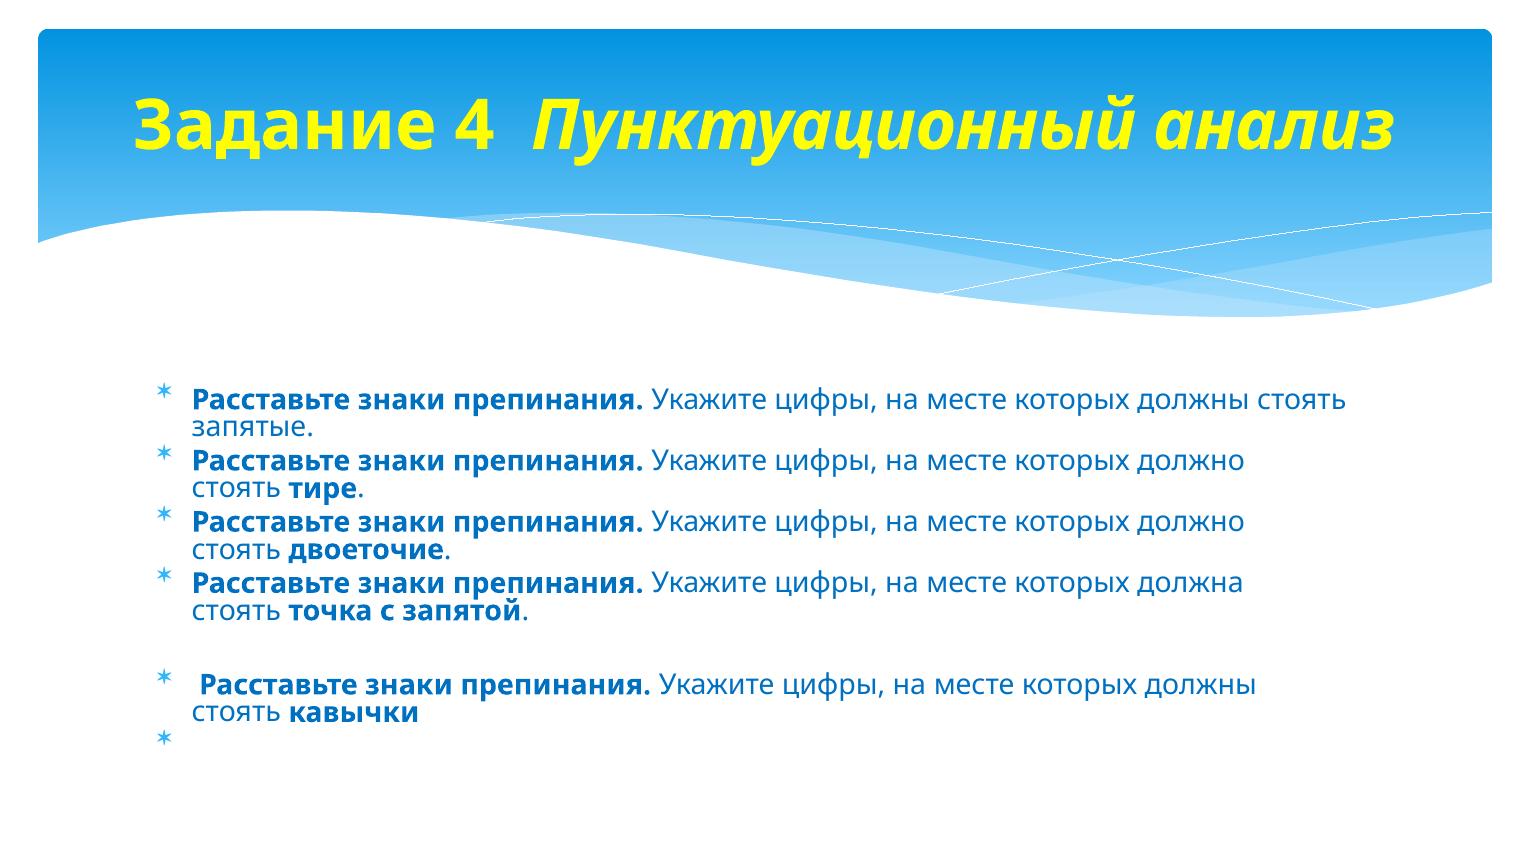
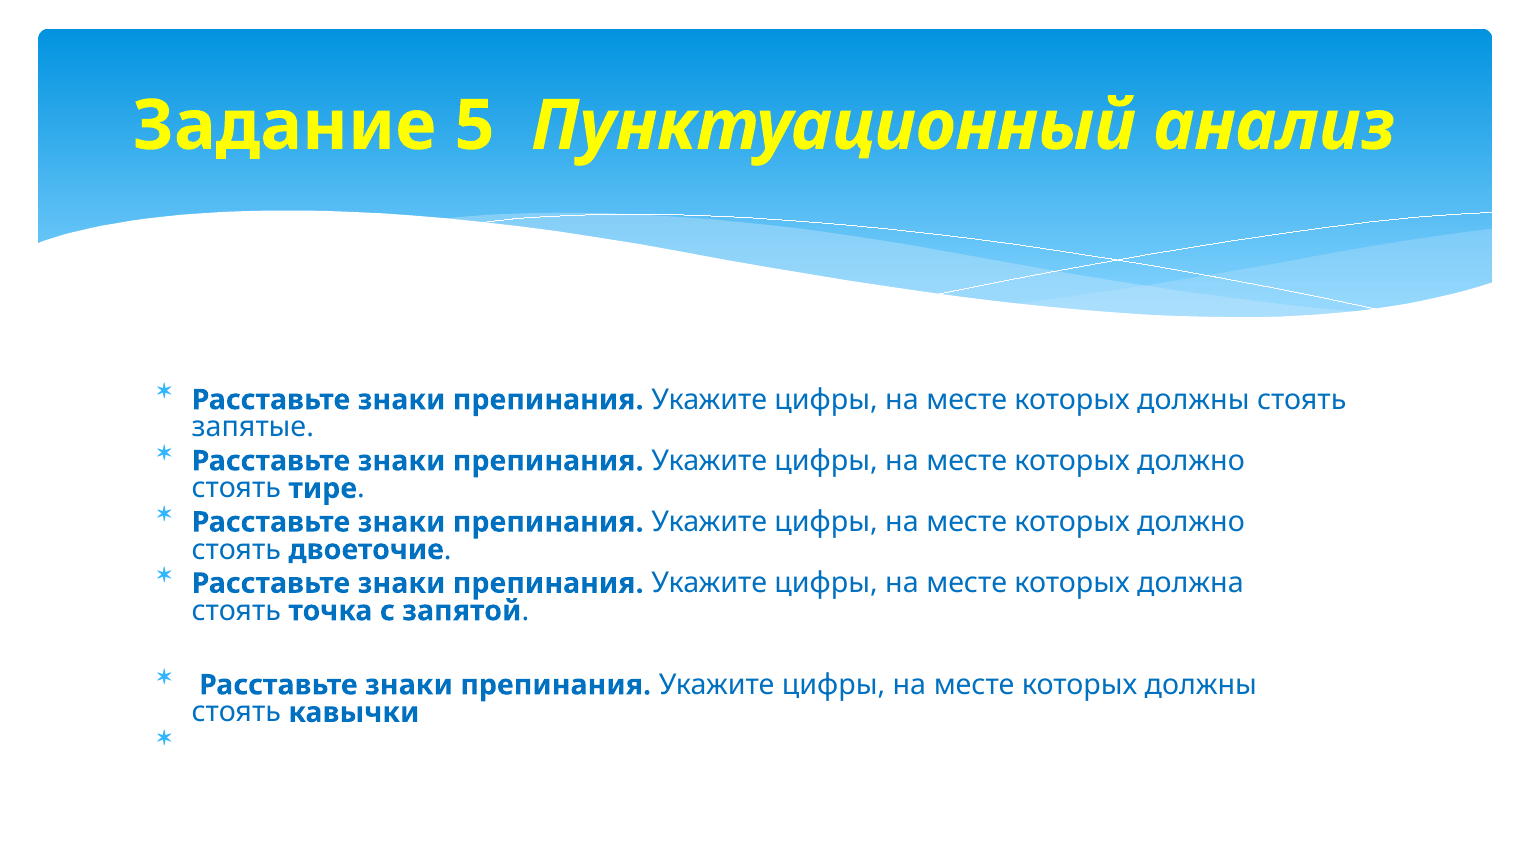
4: 4 -> 5
